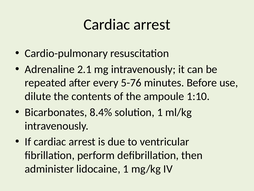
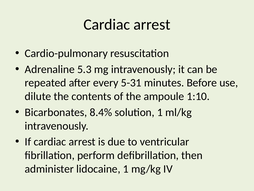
2.1: 2.1 -> 5.3
5-76: 5-76 -> 5-31
